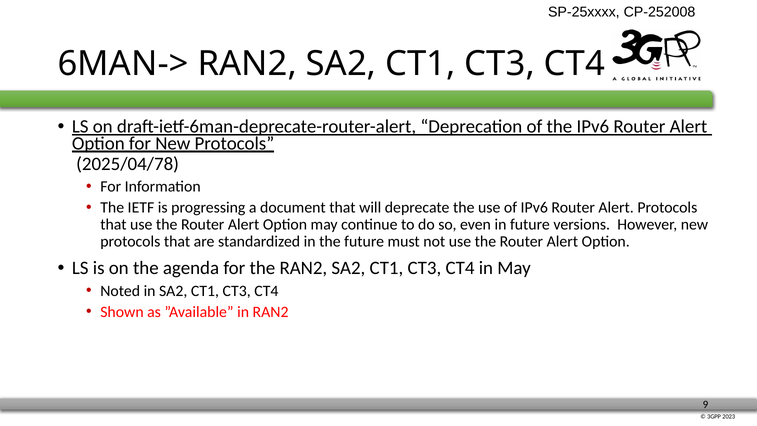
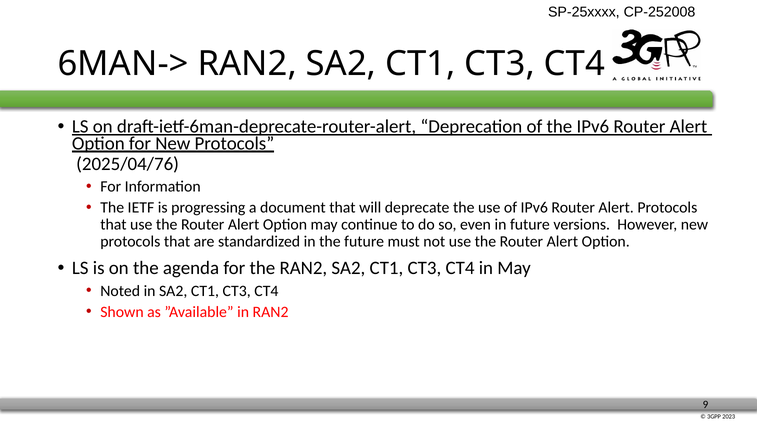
2025/04/78: 2025/04/78 -> 2025/04/76
